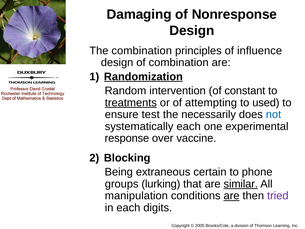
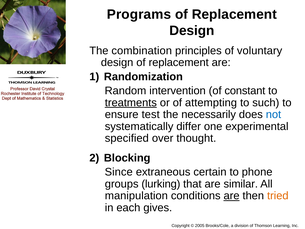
Damaging: Damaging -> Programs
Nonresponse at (234, 14): Nonresponse -> Replacement
influence: influence -> voluntary
design of combination: combination -> replacement
Randomization underline: present -> none
used: used -> such
systematically each: each -> differ
response: response -> specified
vaccine: vaccine -> thought
Being: Being -> Since
similar underline: present -> none
tried colour: purple -> orange
digits: digits -> gives
